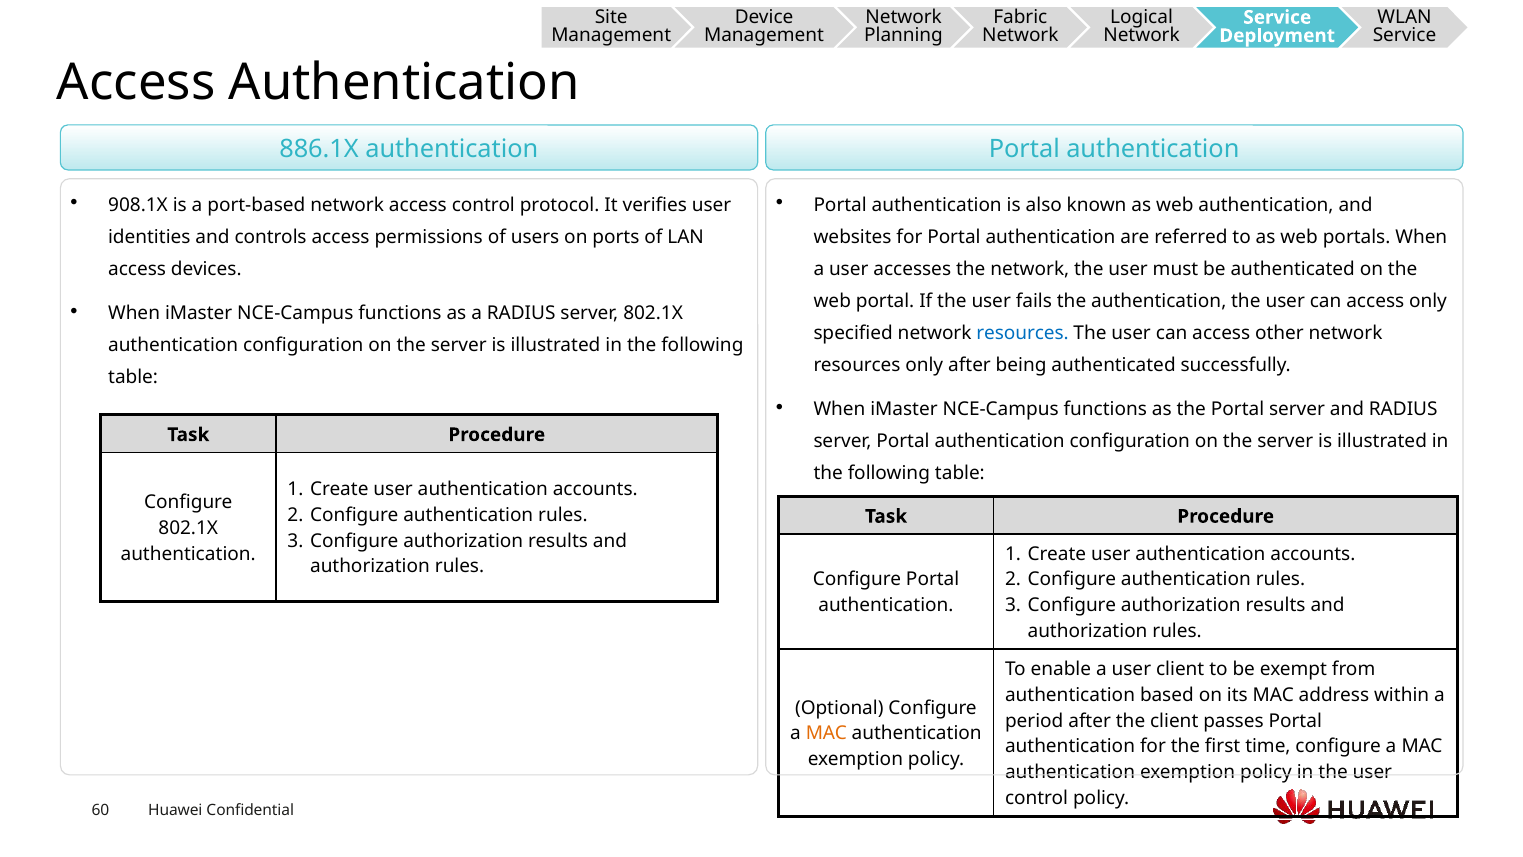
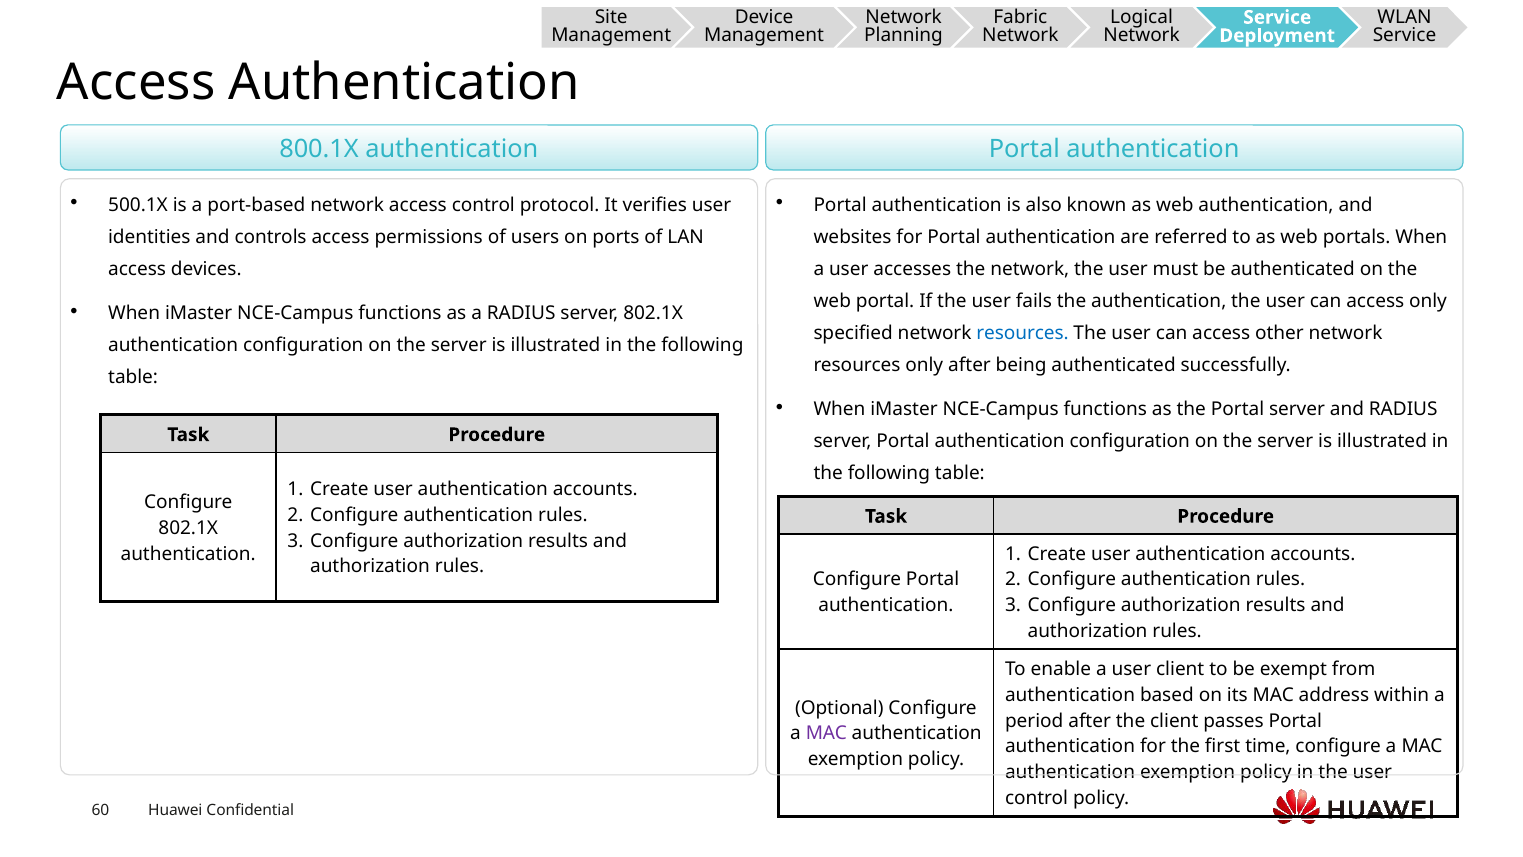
886.1X: 886.1X -> 800.1X
908.1X: 908.1X -> 500.1X
MAC at (826, 733) colour: orange -> purple
